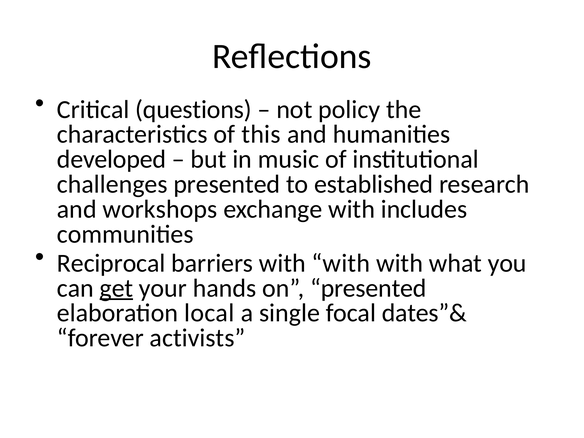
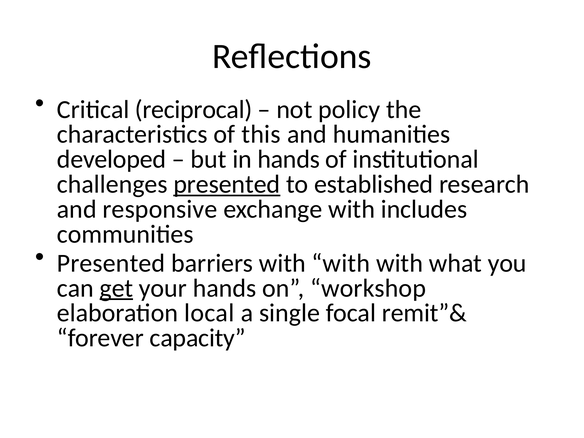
questions: questions -> reciprocal
in music: music -> hands
presented at (227, 184) underline: none -> present
workshops: workshops -> responsive
Reciprocal at (111, 263): Reciprocal -> Presented
on presented: presented -> workshop
dates”&: dates”& -> remit”&
activists: activists -> capacity
